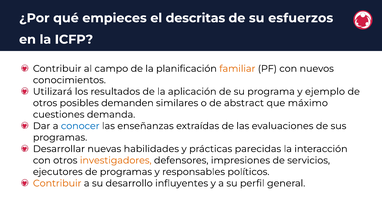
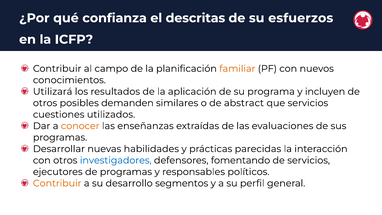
empieces: empieces -> confianza
ejemplo: ejemplo -> incluyen
que máximo: máximo -> servicios
demanda: demanda -> utilizados
conocer colour: blue -> orange
investigadores colour: orange -> blue
impresiones: impresiones -> fomentando
influyentes: influyentes -> segmentos
